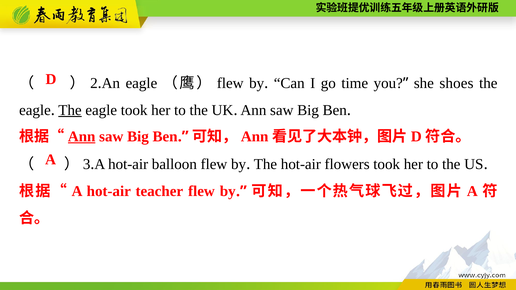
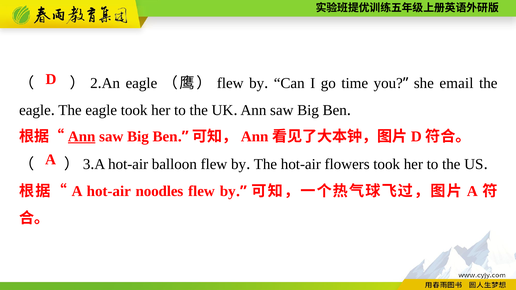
shoes: shoes -> email
The at (70, 110) underline: present -> none
teacher: teacher -> noodles
